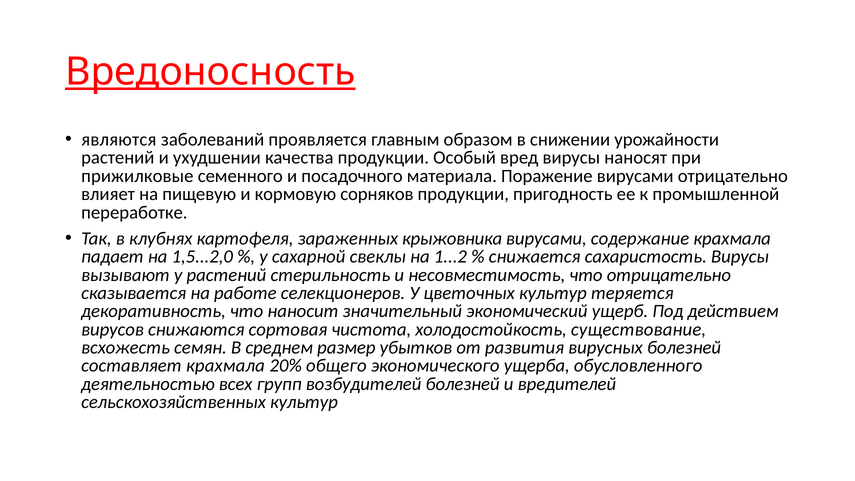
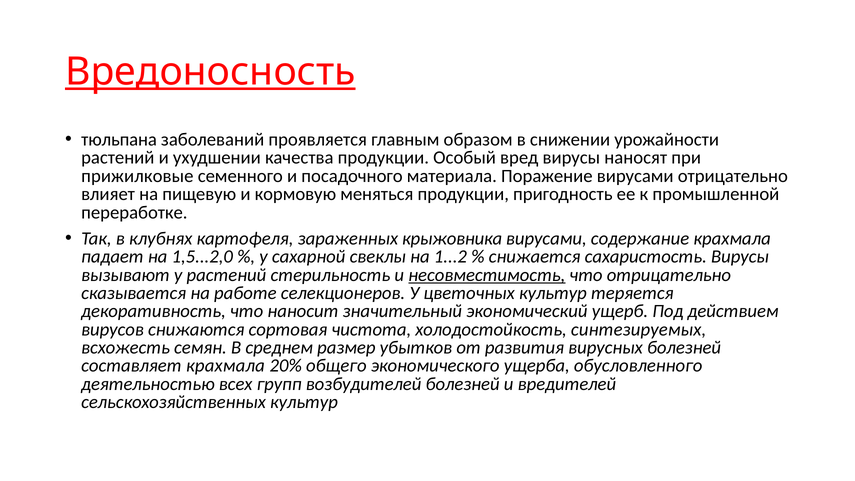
являются: являются -> тюльпана
сорняков: сорняков -> меняться
несовместимость underline: none -> present
существование: существование -> синтезируемых
